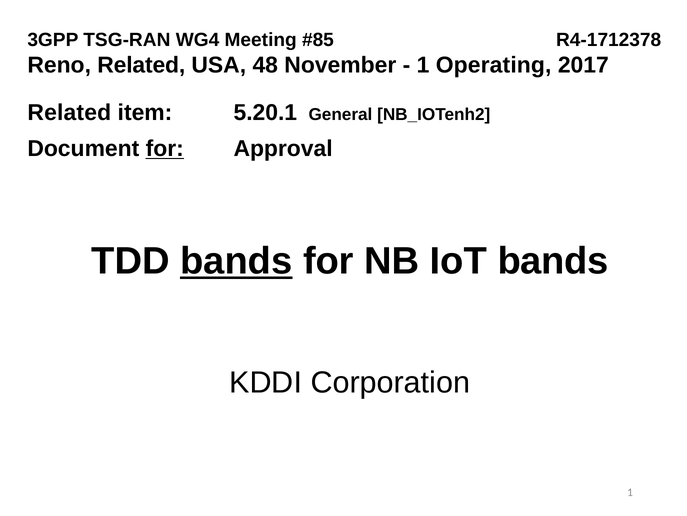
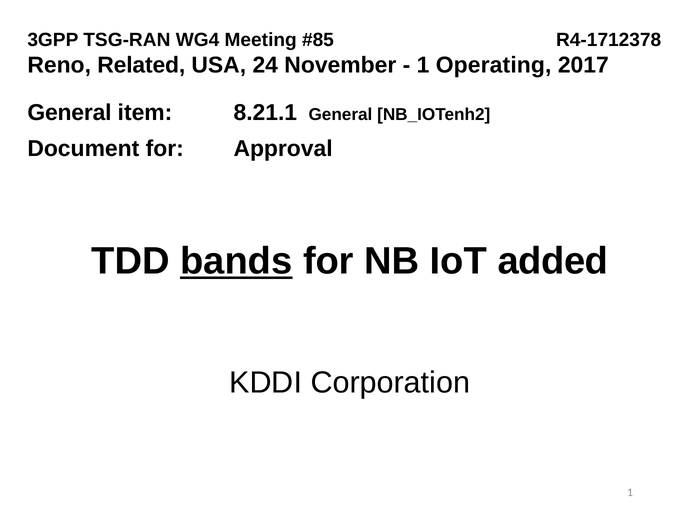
48: 48 -> 24
Related at (69, 112): Related -> General
5.20.1: 5.20.1 -> 8.21.1
for at (165, 148) underline: present -> none
IoT bands: bands -> added
